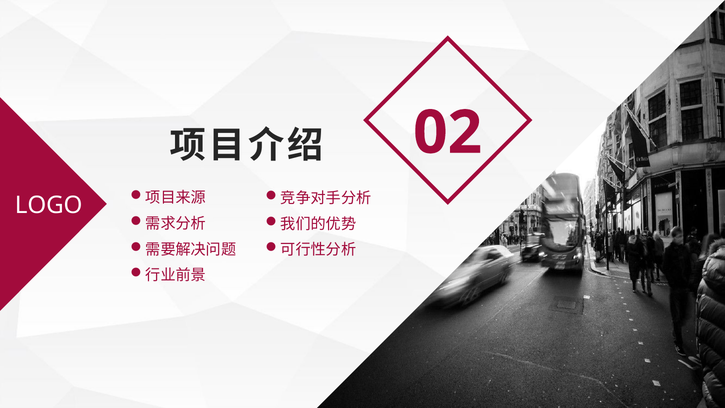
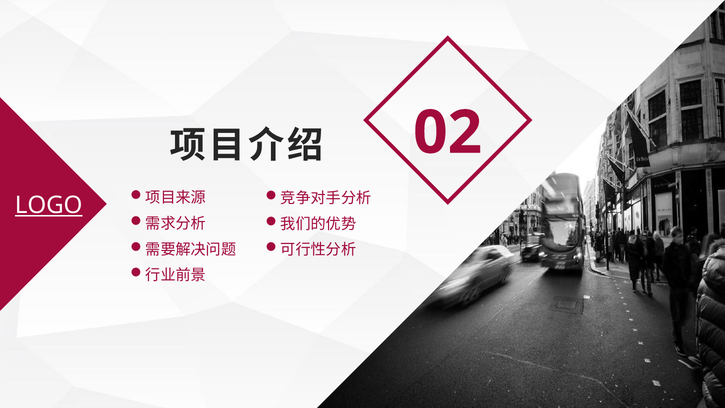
LOGO underline: none -> present
